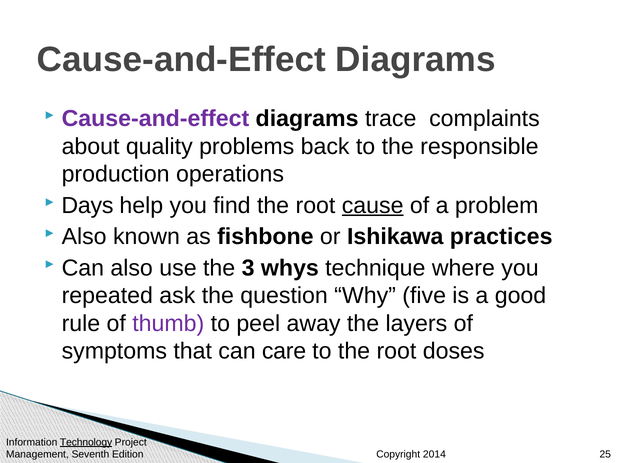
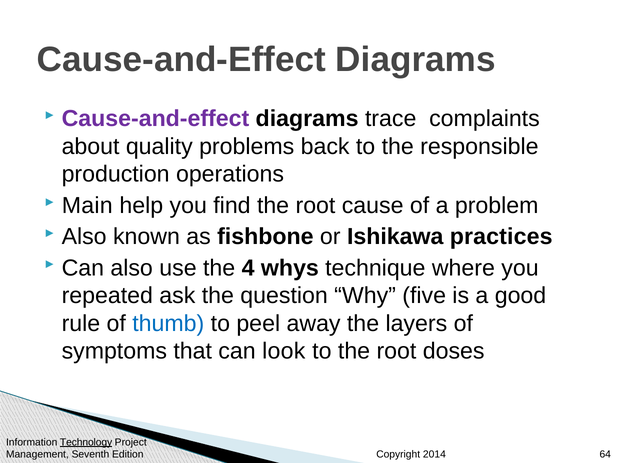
Days: Days -> Main
cause underline: present -> none
3: 3 -> 4
thumb colour: purple -> blue
care: care -> look
25: 25 -> 64
